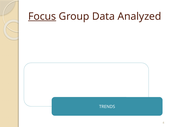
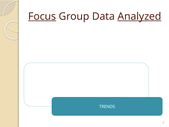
Analyzed underline: none -> present
